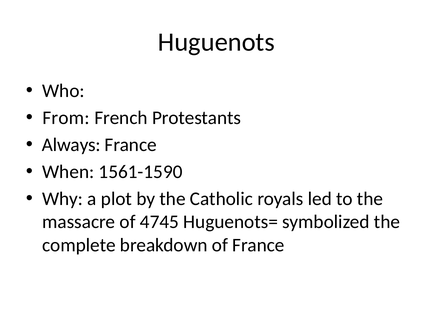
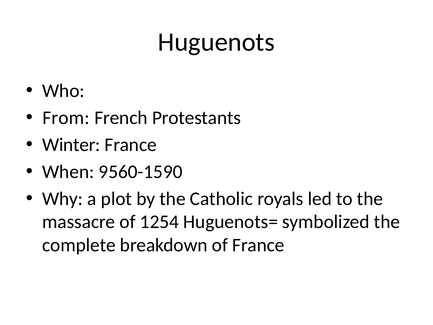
Always: Always -> Winter
1561-1590: 1561-1590 -> 9560-1590
4745: 4745 -> 1254
